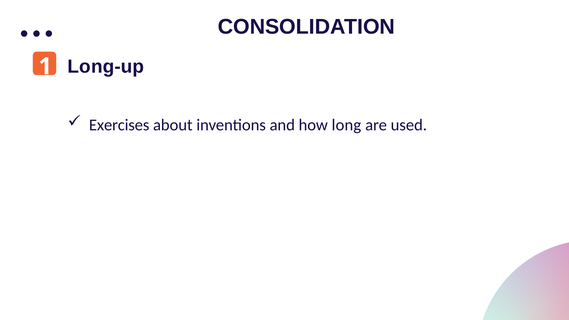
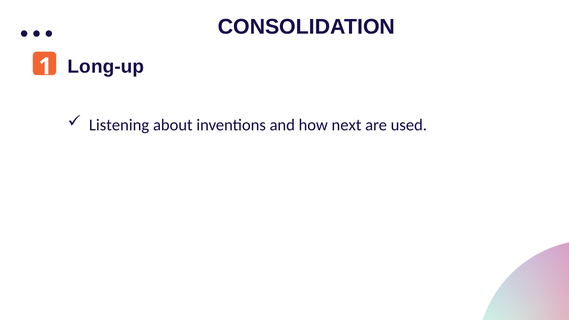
Exercises: Exercises -> Listening
long: long -> next
